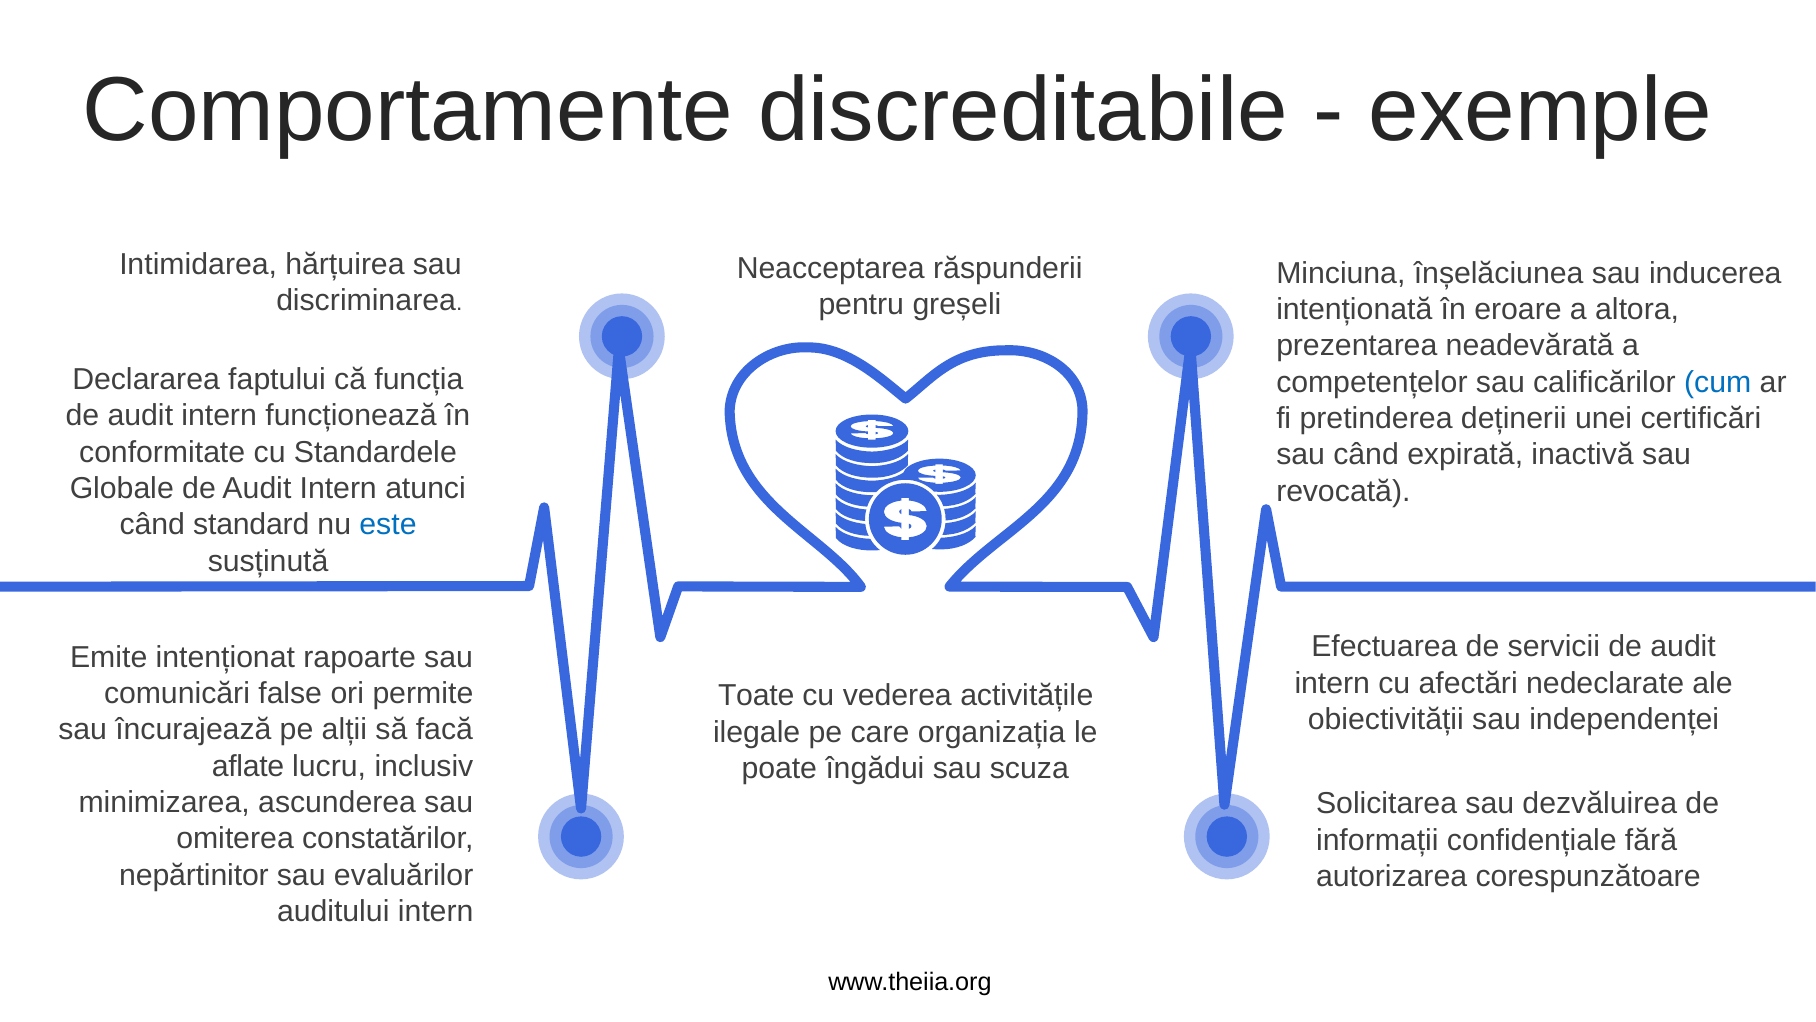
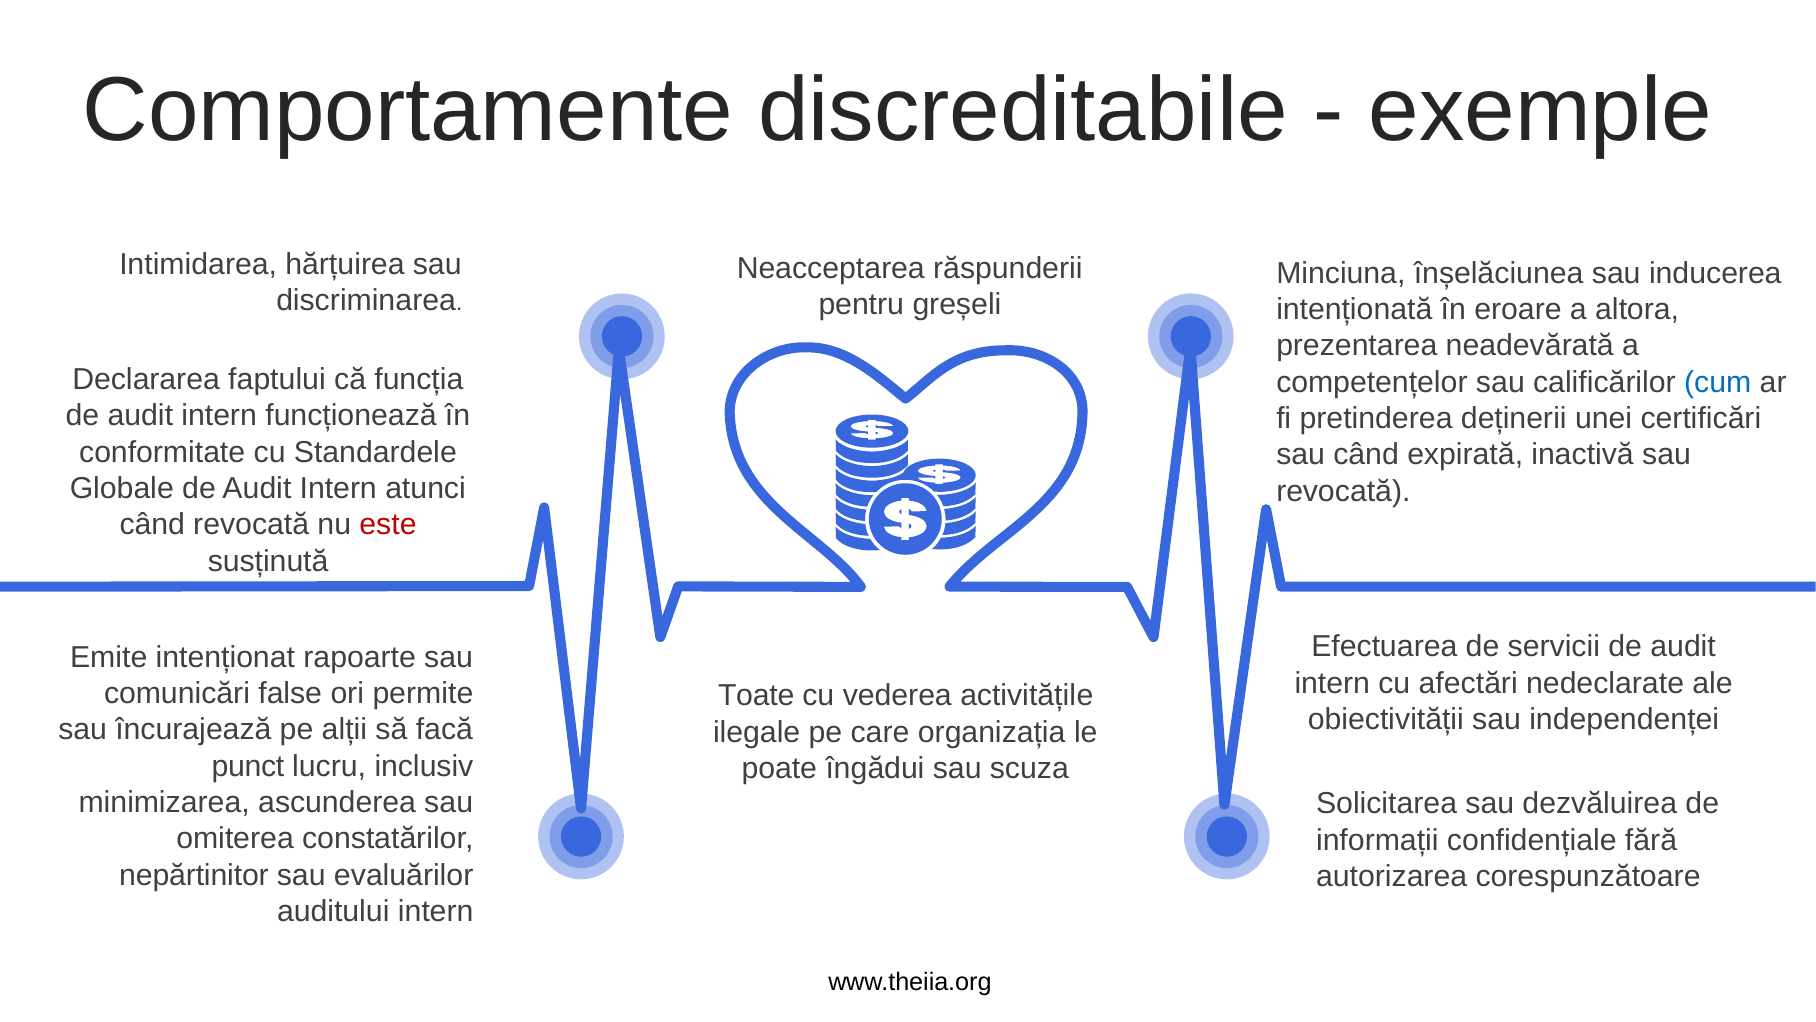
când standard: standard -> revocată
este colour: blue -> red
aflate: aflate -> punct
